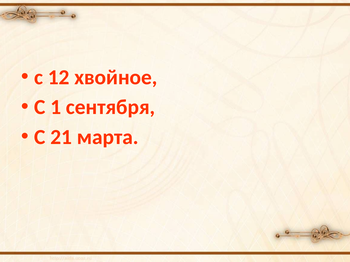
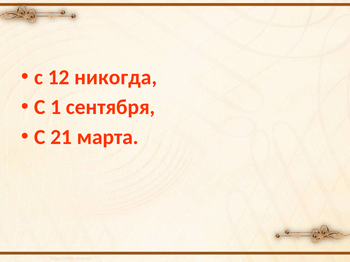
хвойное: хвойное -> никогда
